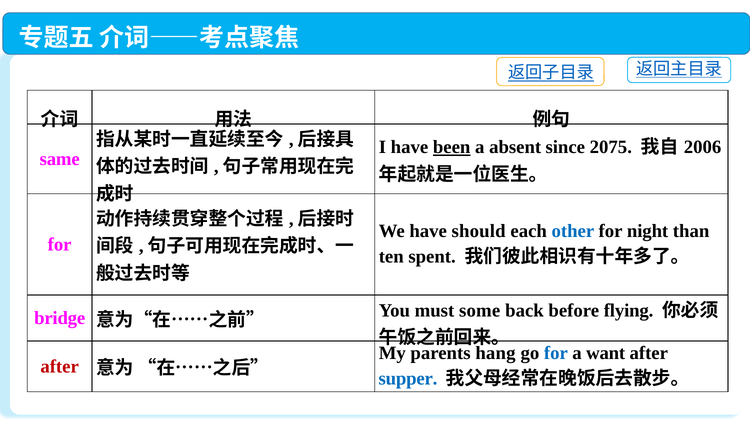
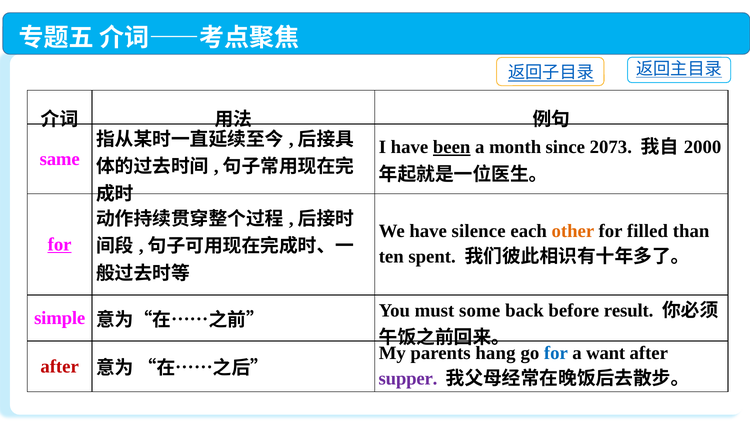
absent: absent -> month
2075: 2075 -> 2073
2006: 2006 -> 2000
should: should -> silence
other colour: blue -> orange
night: night -> filled
for at (60, 244) underline: none -> present
flying: flying -> result
bridge: bridge -> simple
supper colour: blue -> purple
